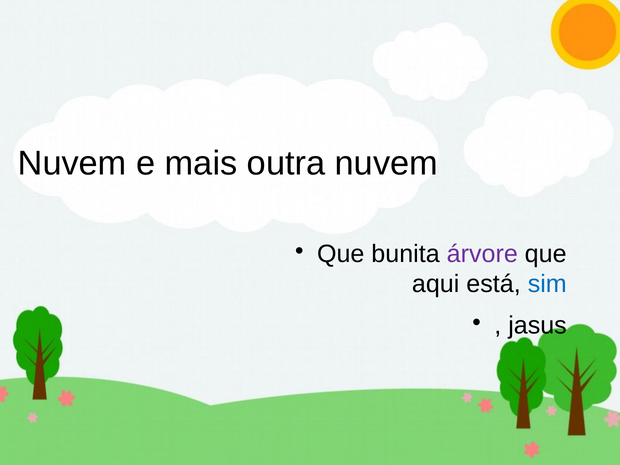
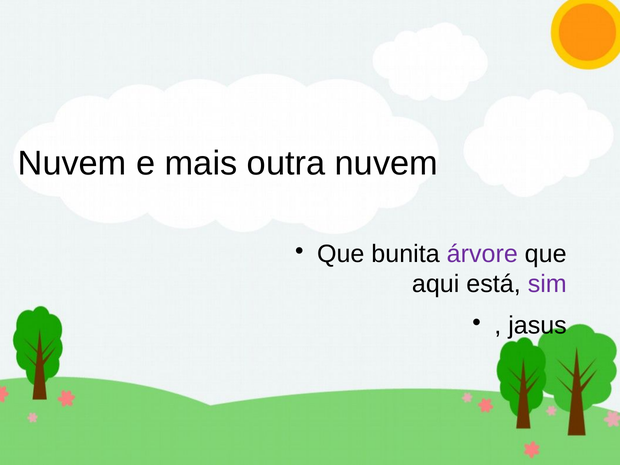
sim colour: blue -> purple
